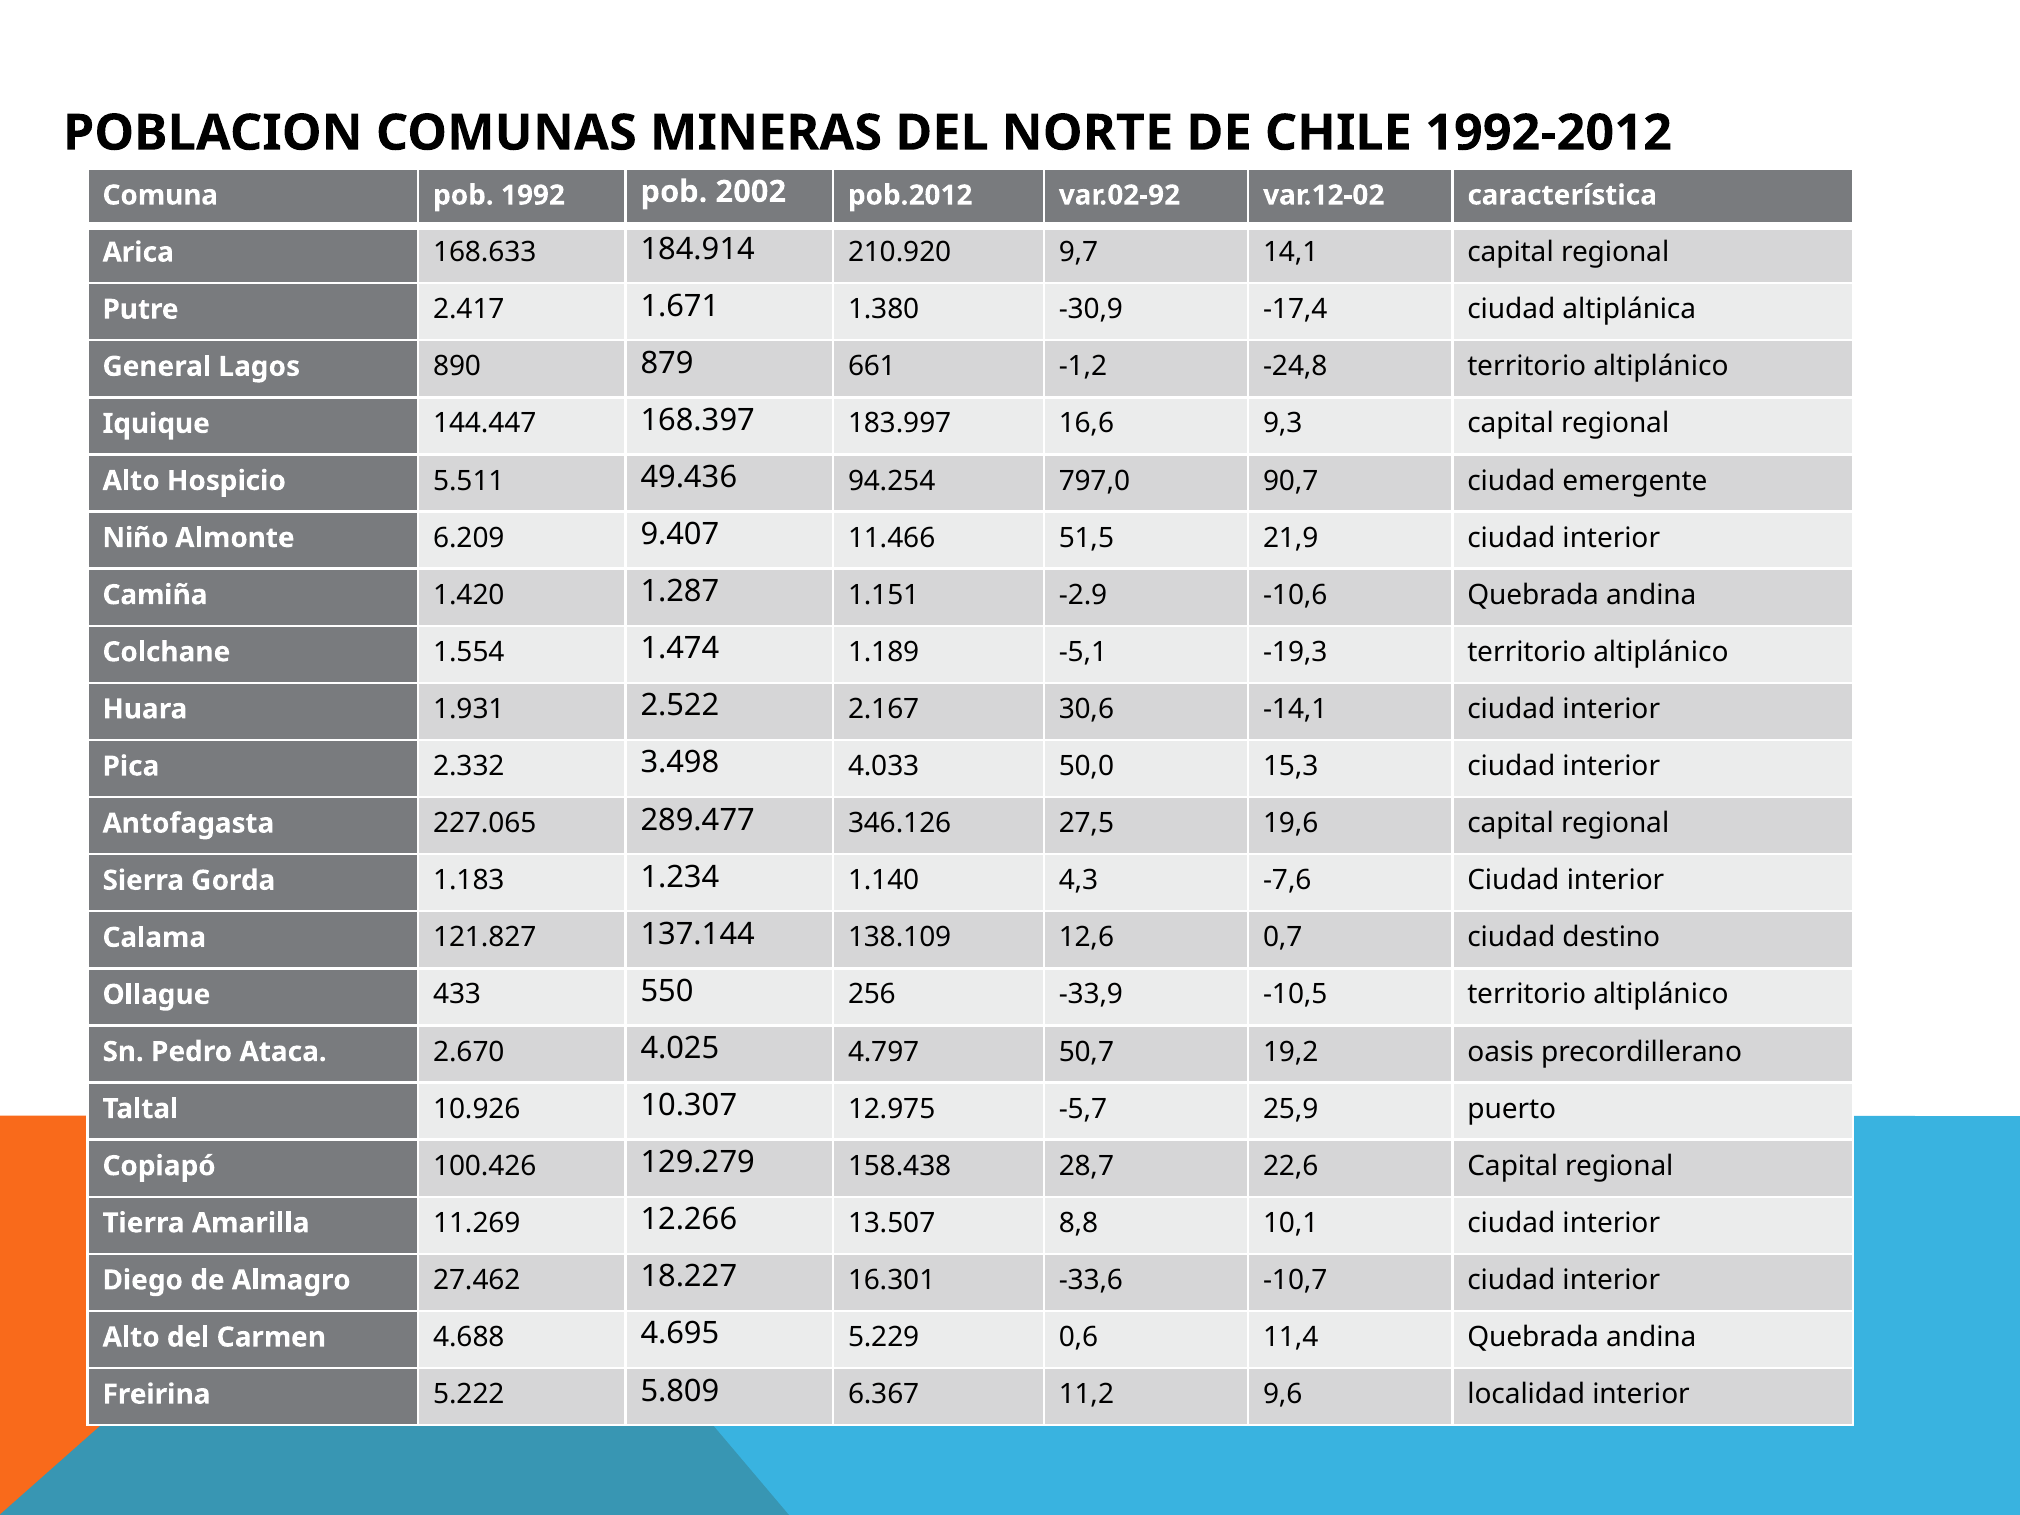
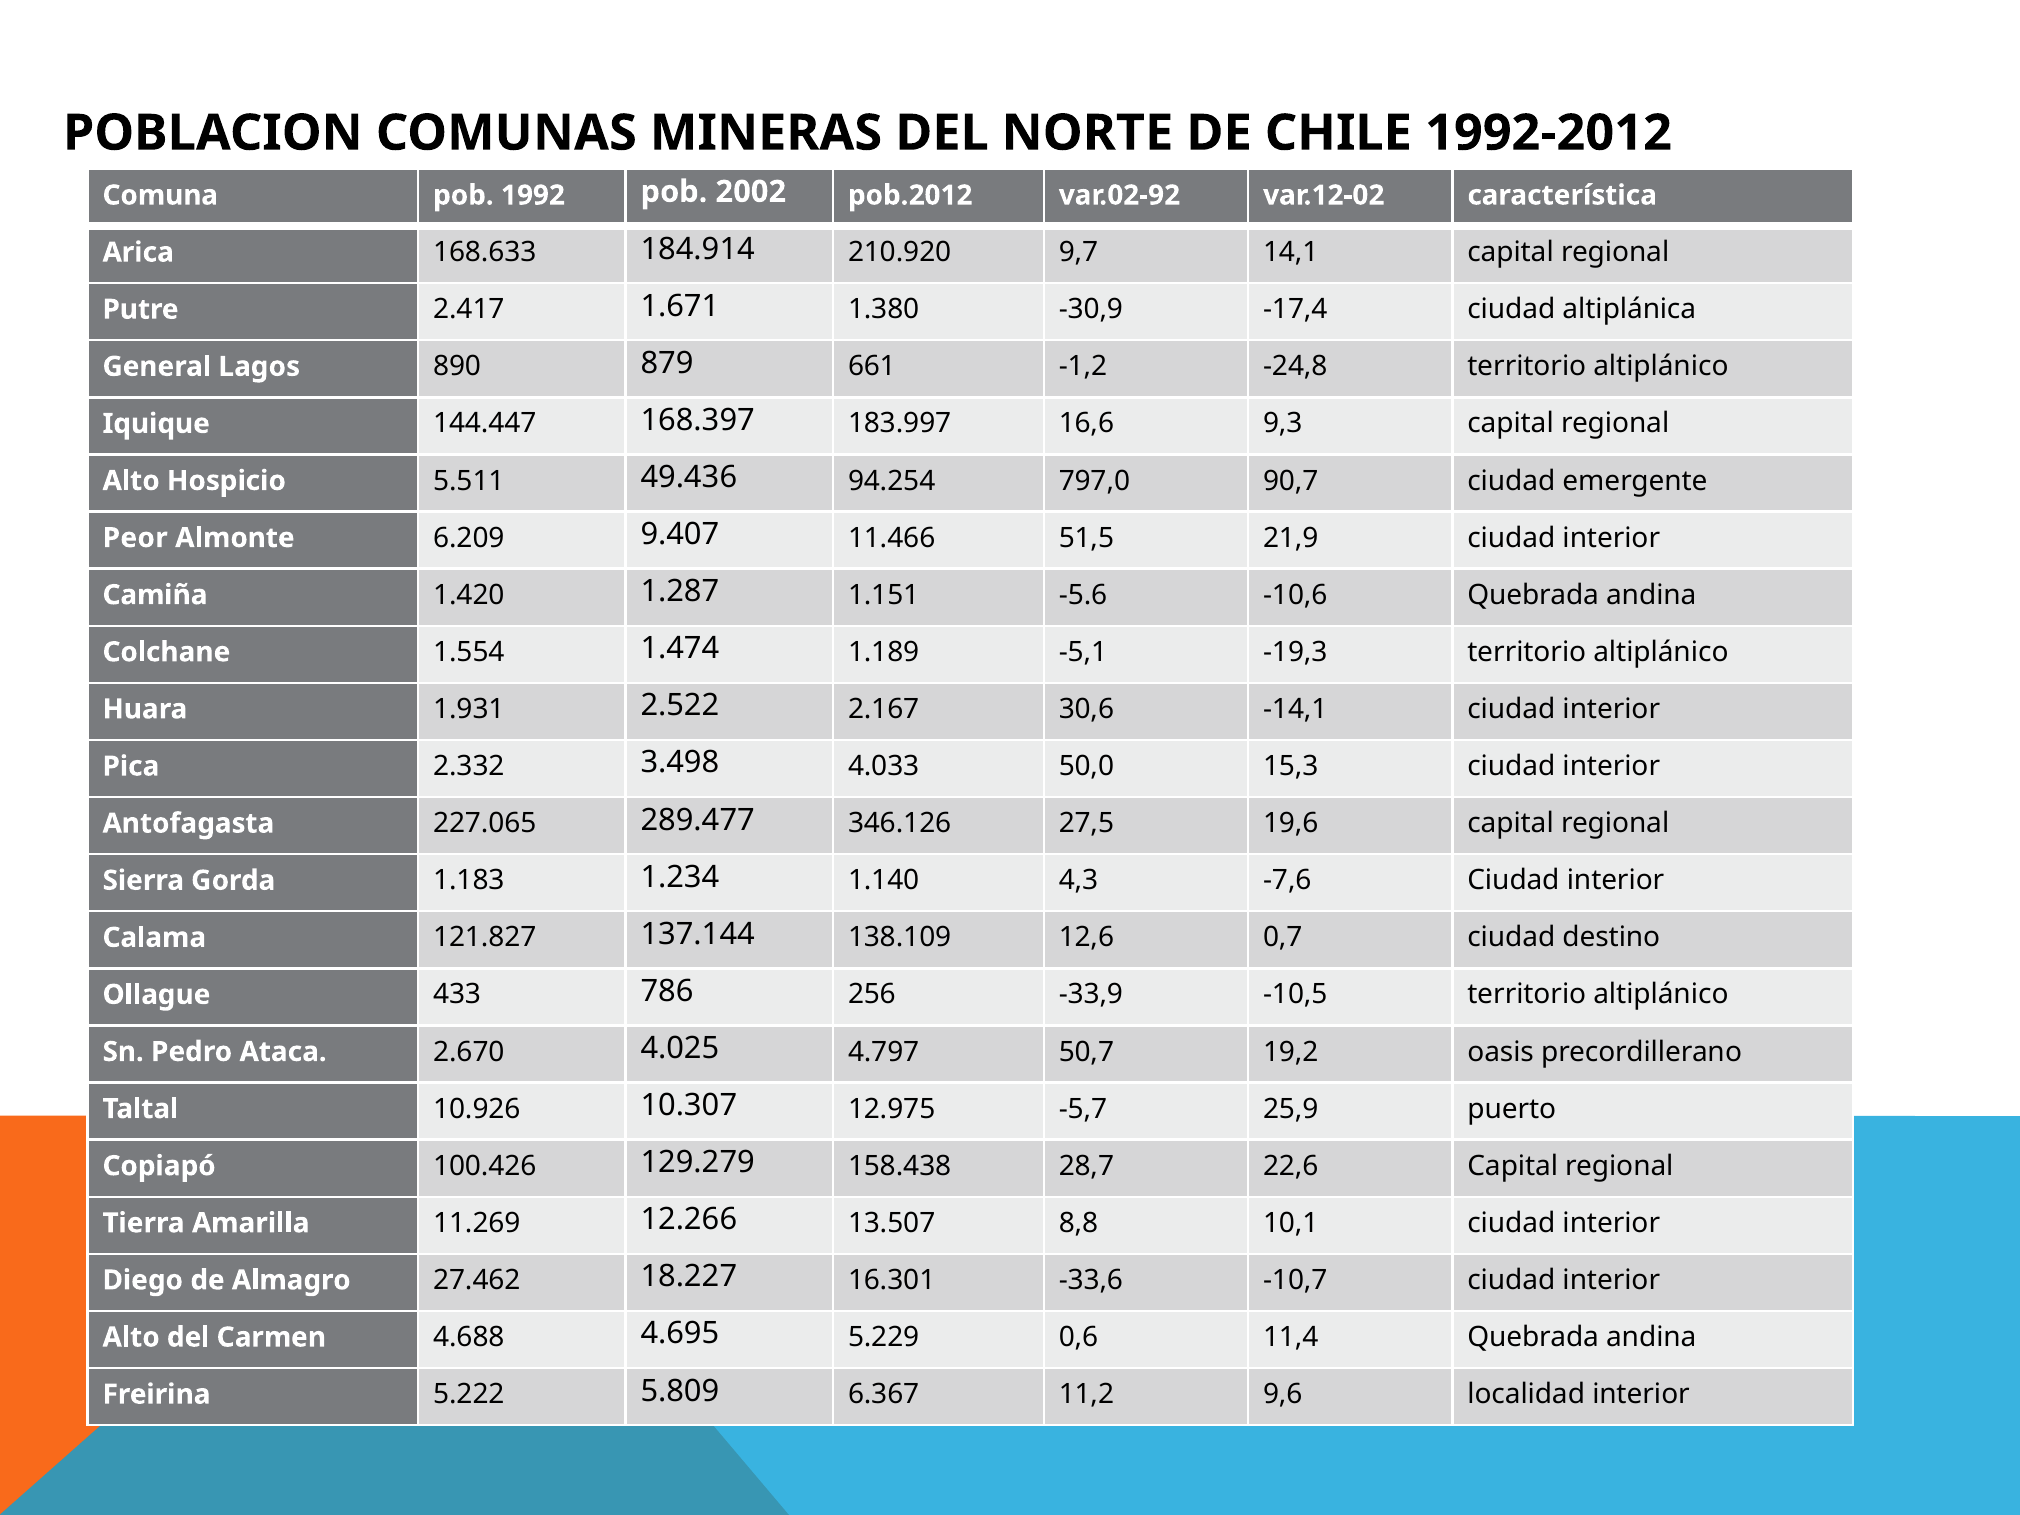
Niño: Niño -> Peor
-2.9: -2.9 -> -5.6
550: 550 -> 786
